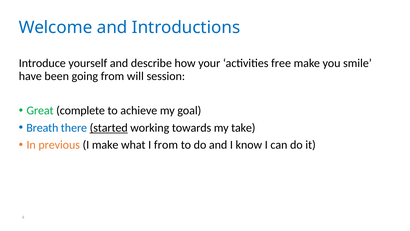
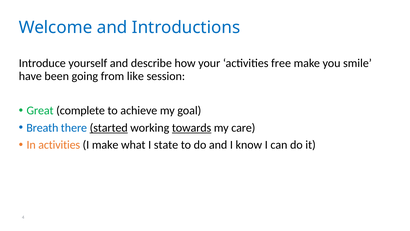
will: will -> like
towards underline: none -> present
take: take -> care
In previous: previous -> activities
I from: from -> state
